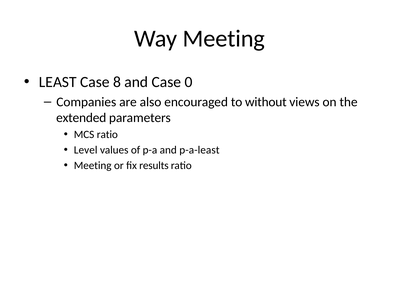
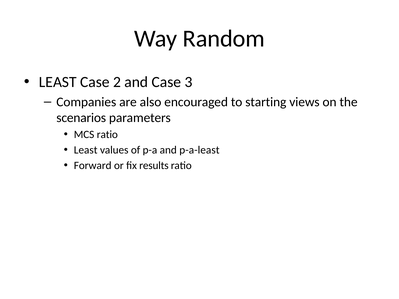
Way Meeting: Meeting -> Random
8: 8 -> 2
0: 0 -> 3
without: without -> starting
extended: extended -> scenarios
Level at (86, 150): Level -> Least
Meeting at (93, 166): Meeting -> Forward
